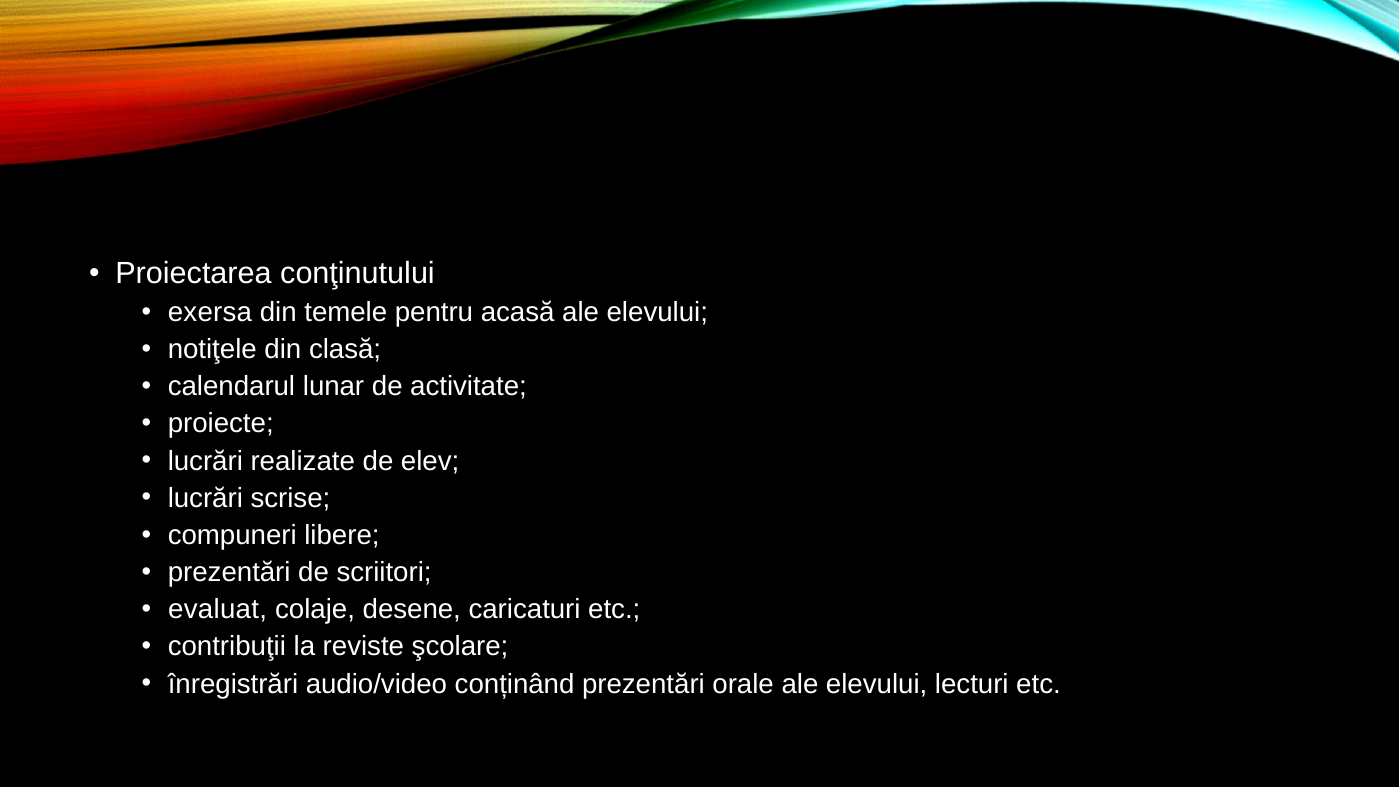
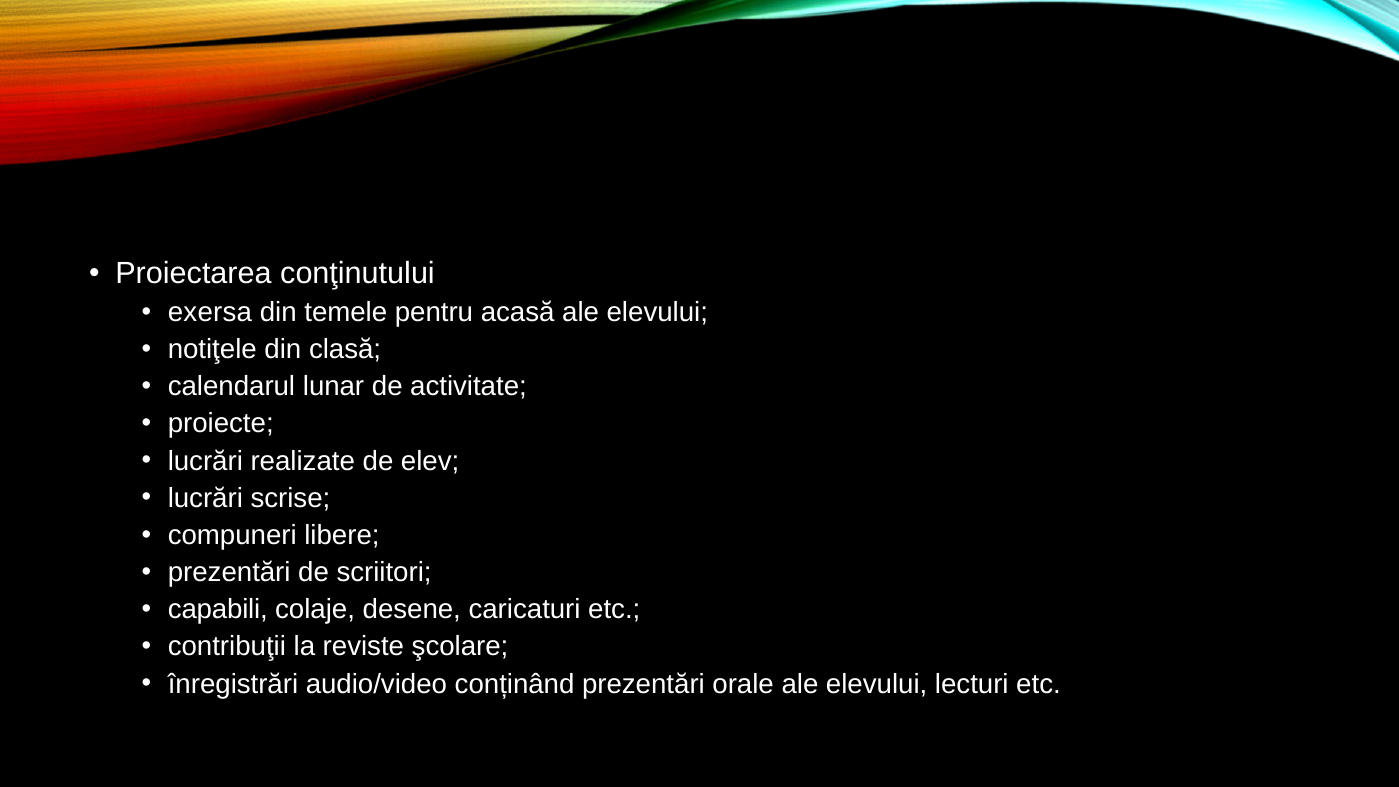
evaluat: evaluat -> capabili
